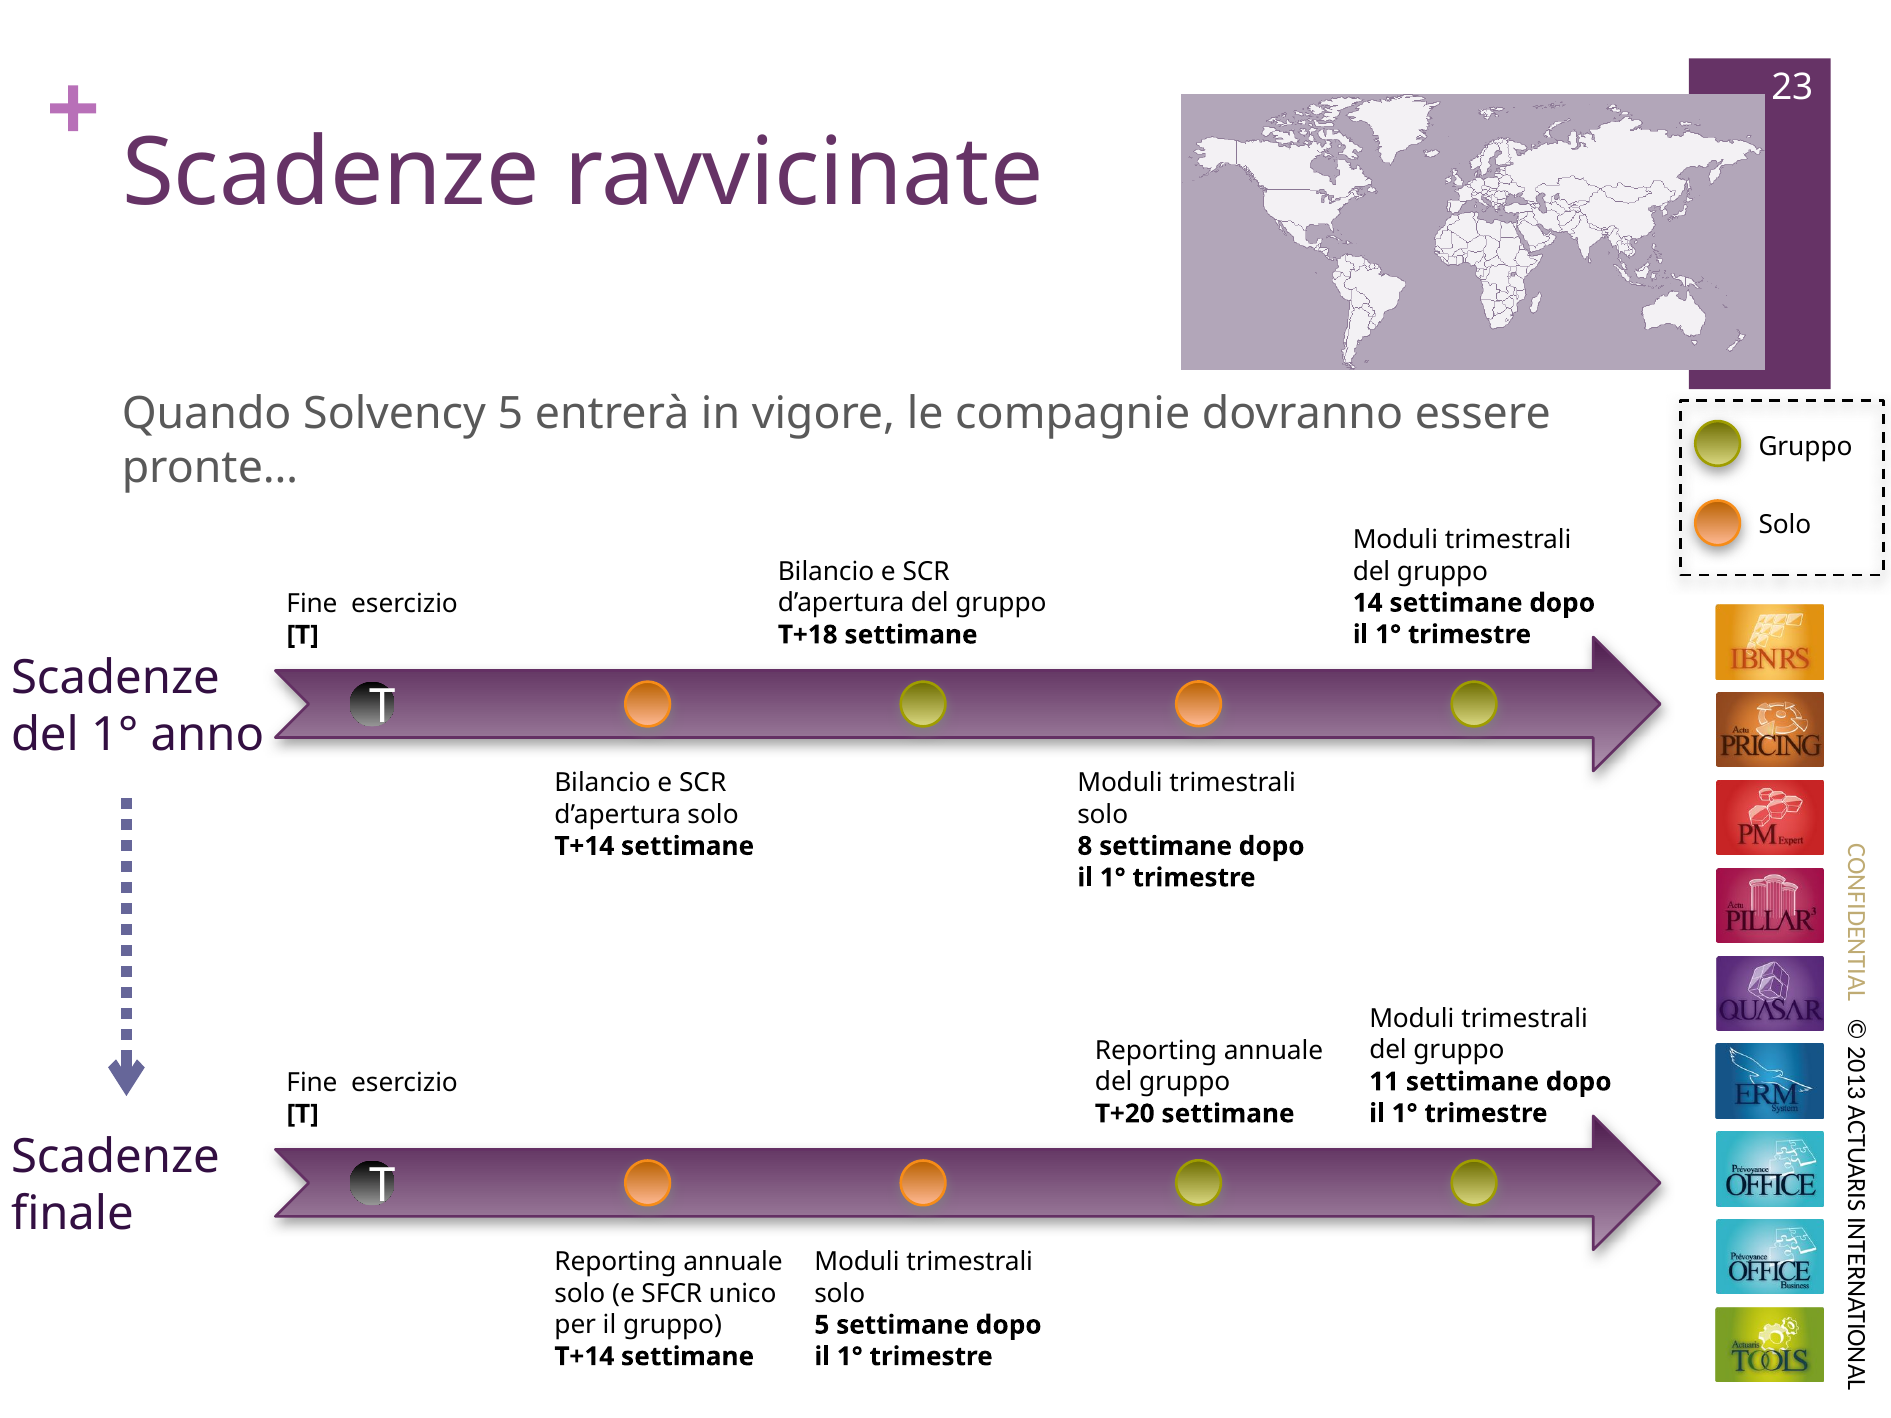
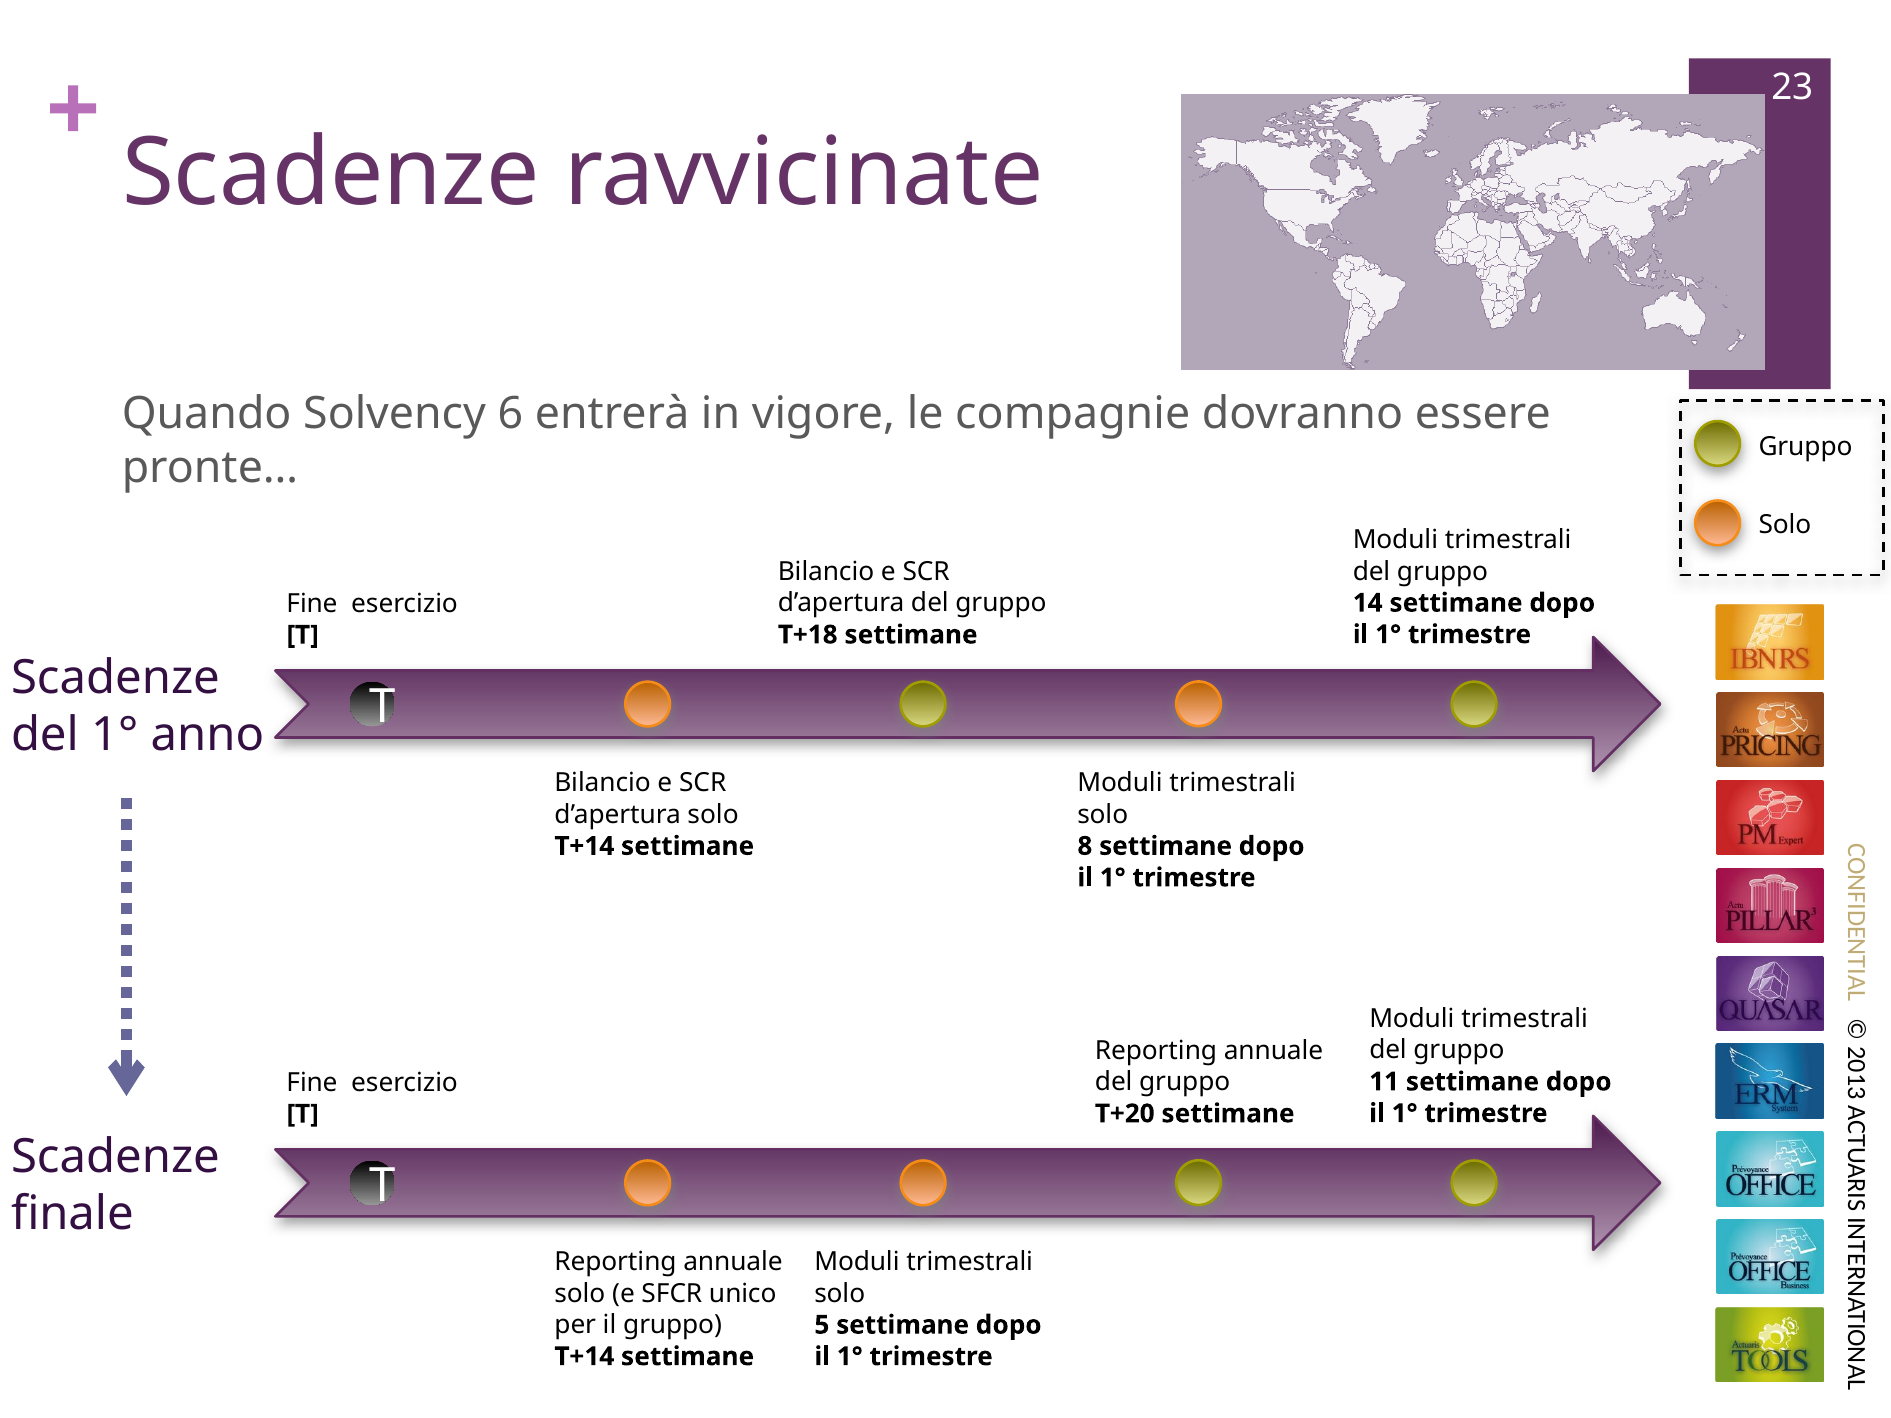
Solvency 5: 5 -> 6
